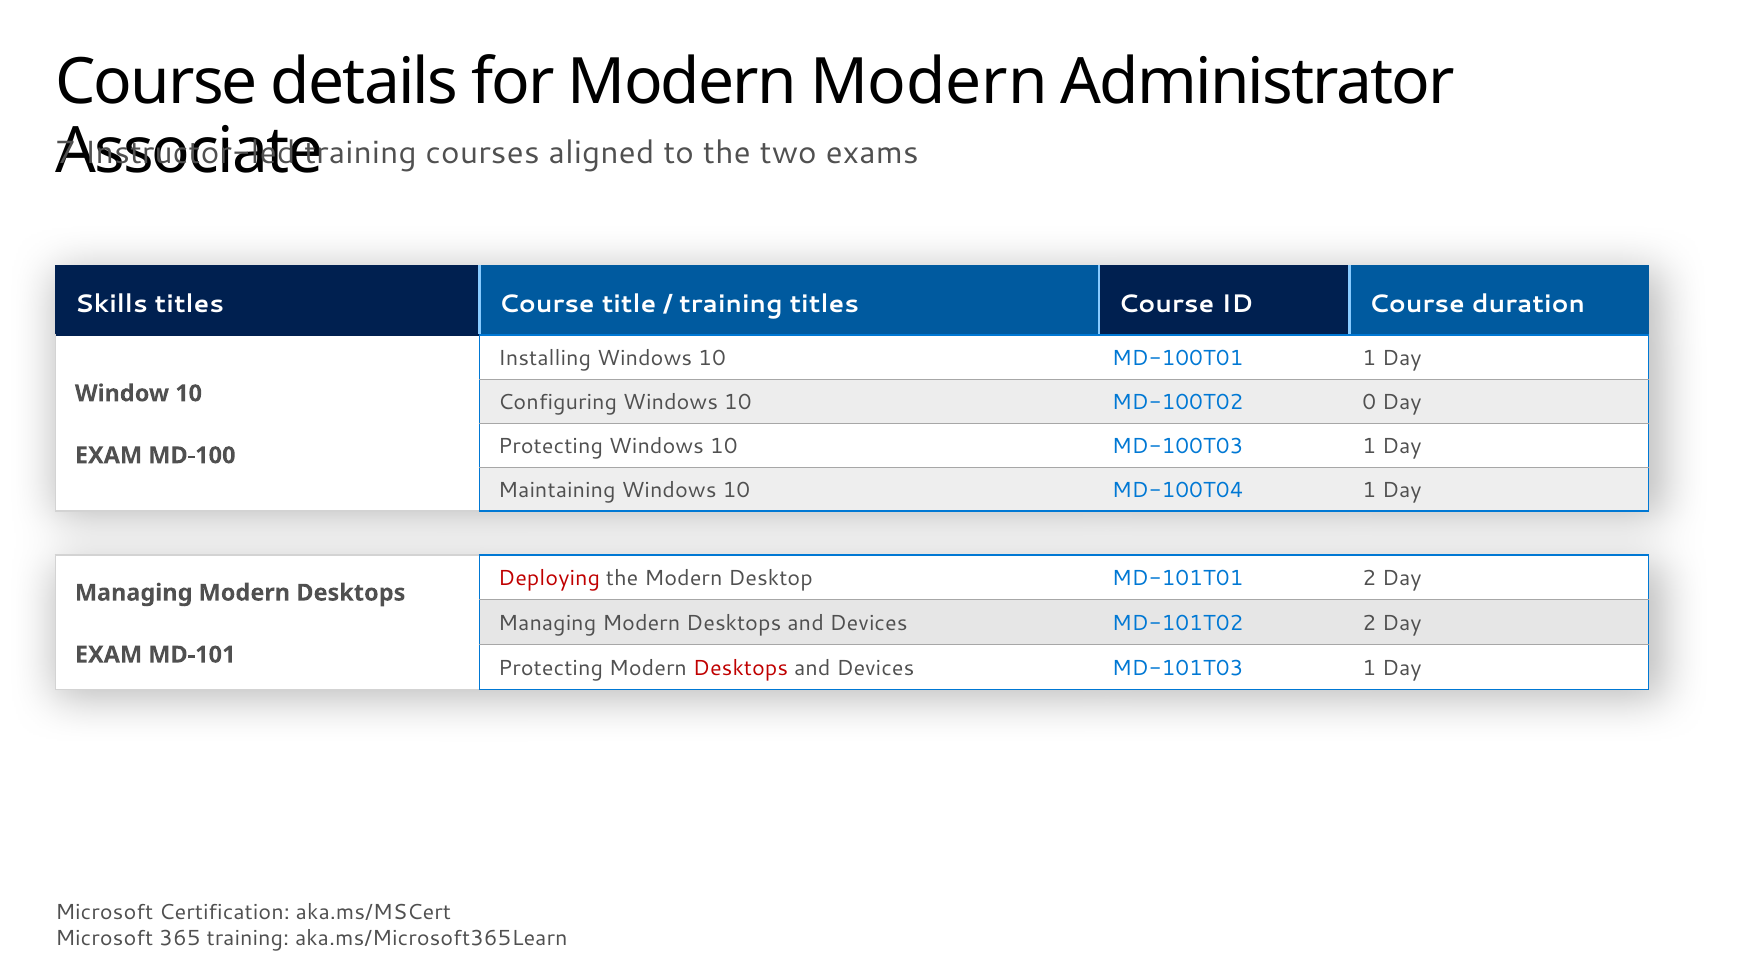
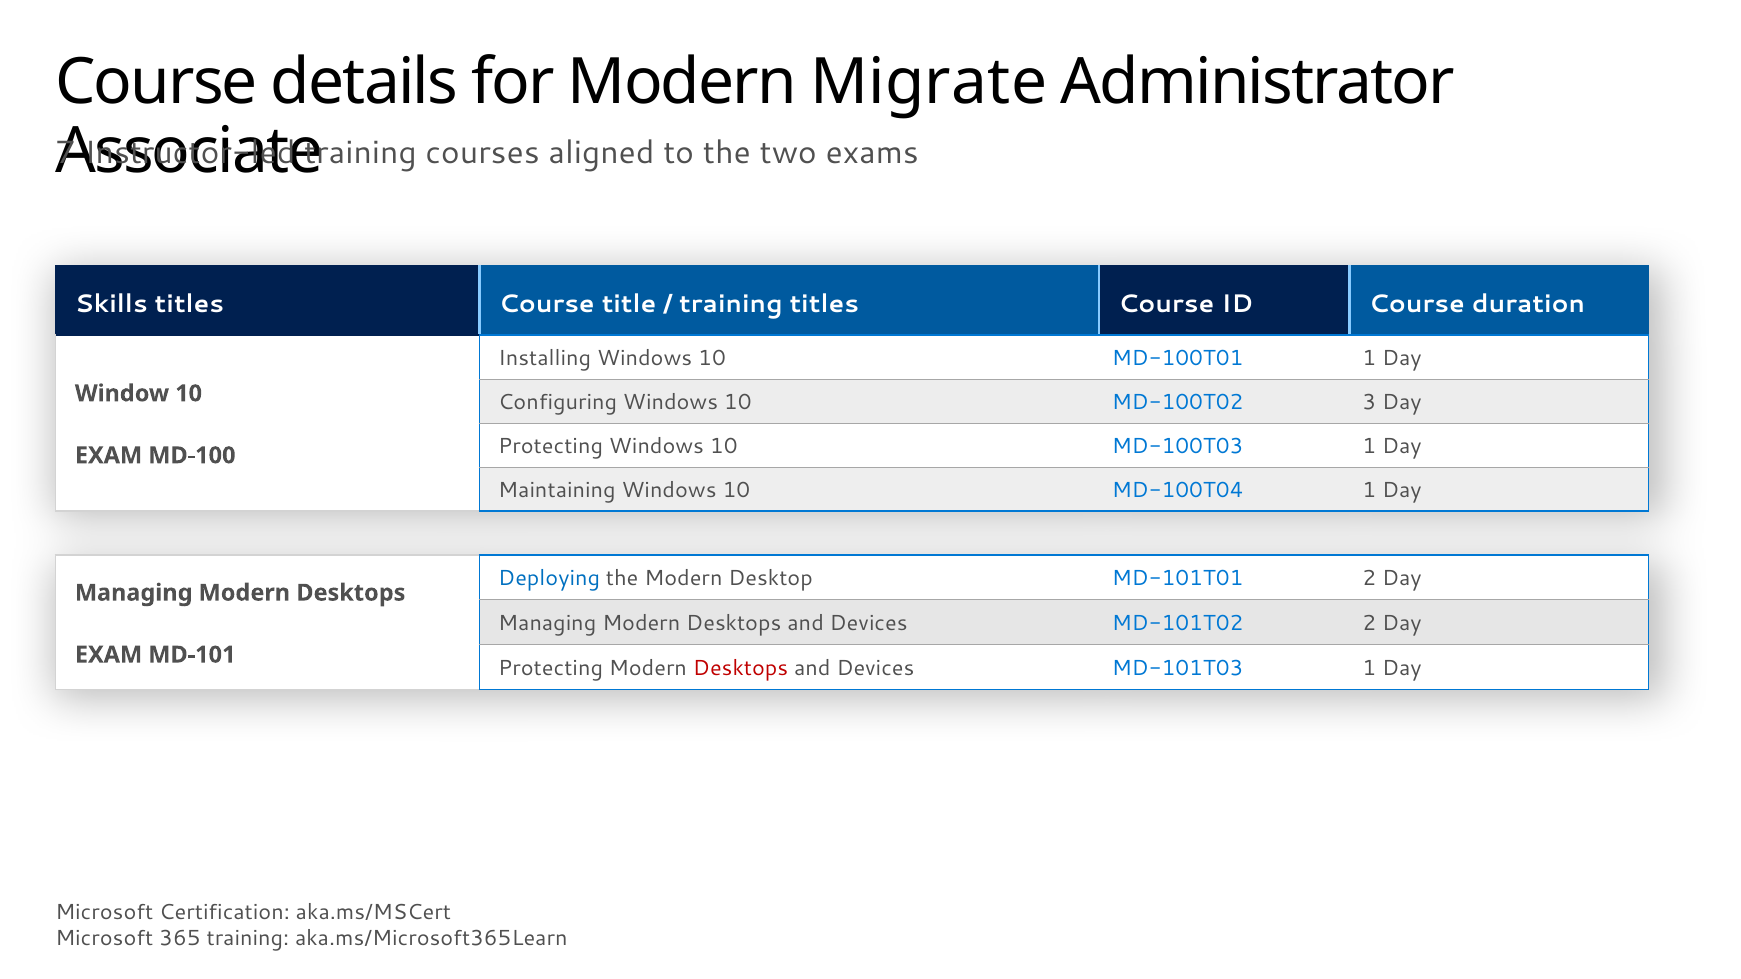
Modern Modern: Modern -> Migrate
0: 0 -> 3
Deploying colour: red -> blue
